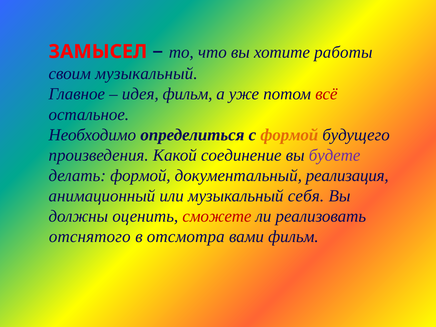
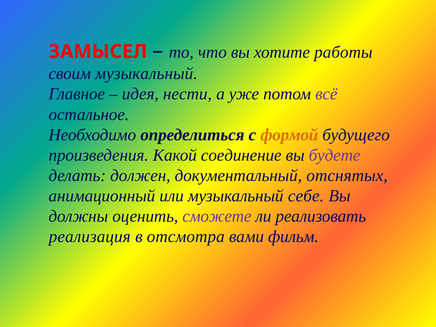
идея фильм: фильм -> нести
всё colour: red -> purple
делать формой: формой -> должен
реализация: реализация -> отснятых
себя: себя -> себе
сможете colour: red -> purple
отснятого: отснятого -> реализация
